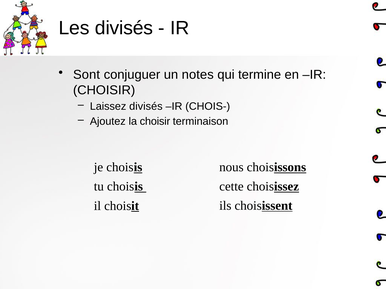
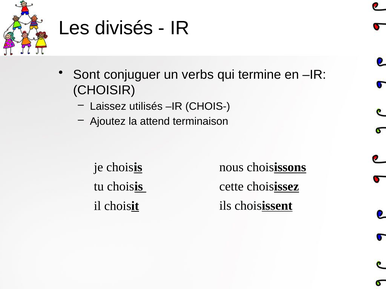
notes: notes -> verbs
Laissez divisés: divisés -> utilisés
la choisir: choisir -> attend
